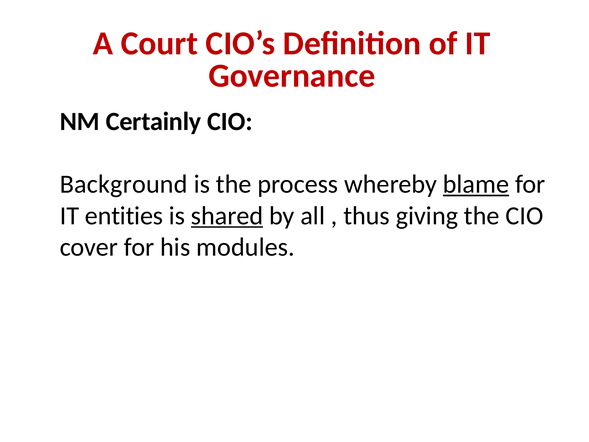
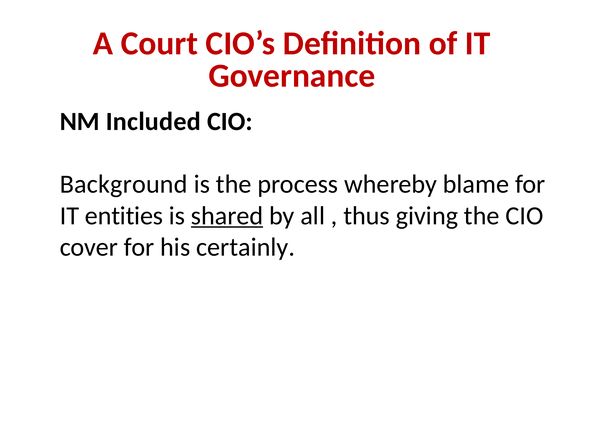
Certainly: Certainly -> Included
blame underline: present -> none
modules: modules -> certainly
